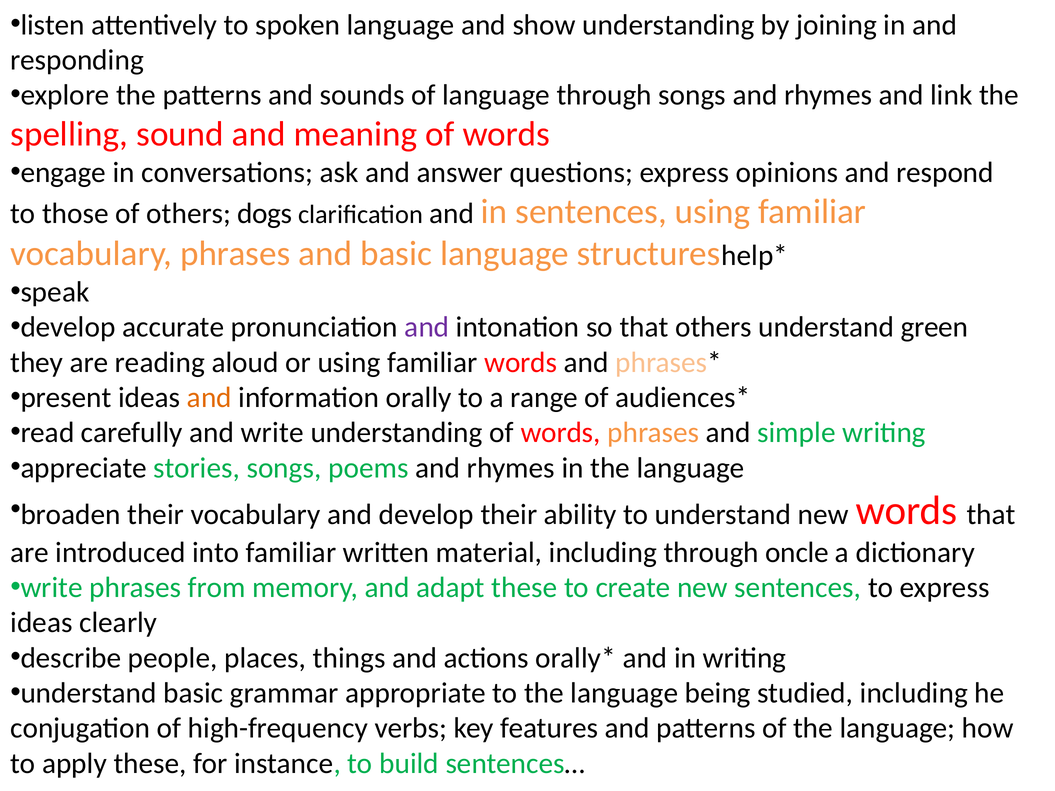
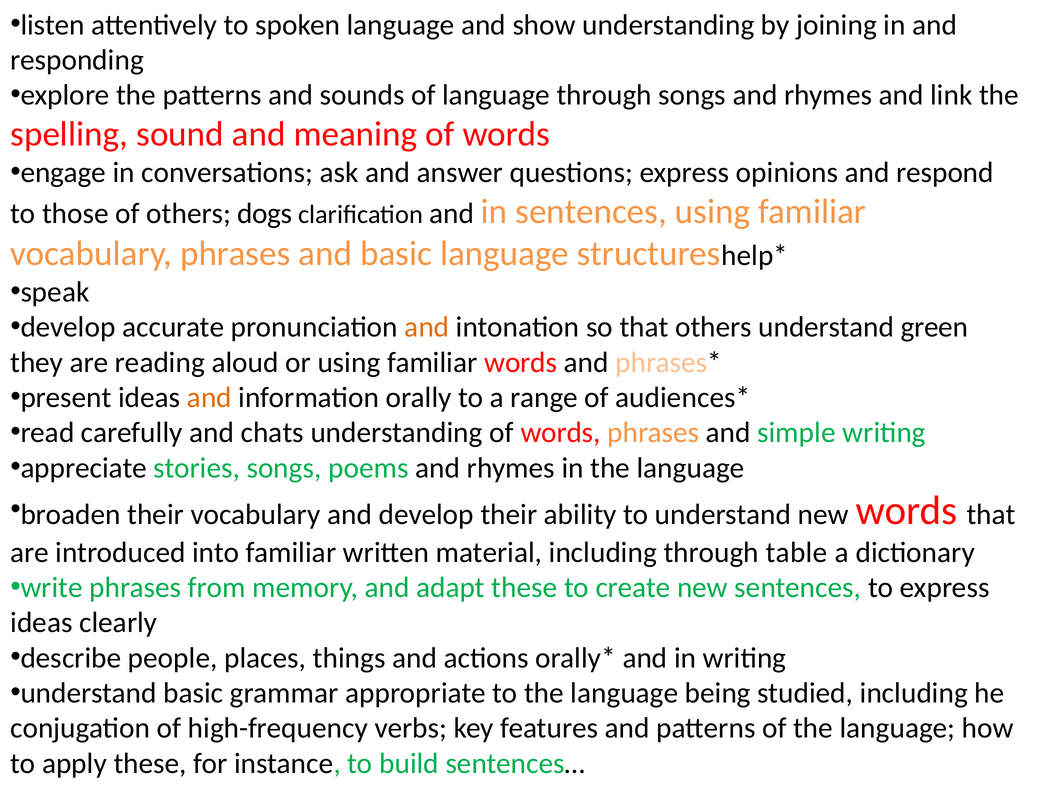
and at (427, 327) colour: purple -> orange
and write: write -> chats
oncle: oncle -> table
